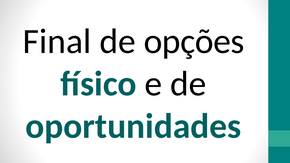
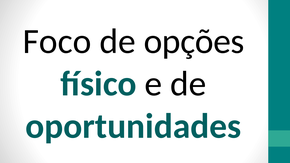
Final: Final -> Foco
